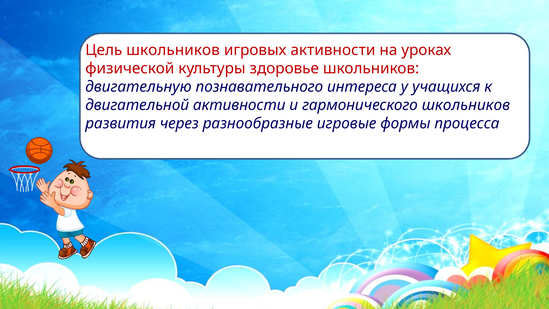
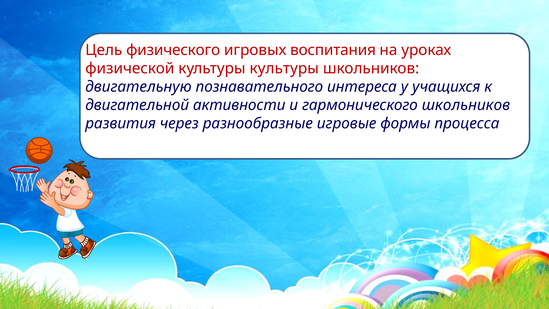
Цель школьников: школьников -> физического
игровых активности: активности -> воспитания
культуры здоровье: здоровье -> культуры
